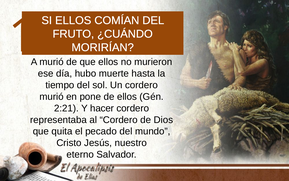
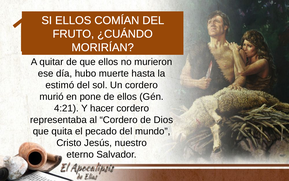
murió at (52, 62): murió -> quitar
tiempo: tiempo -> estimó
2:21: 2:21 -> 4:21
